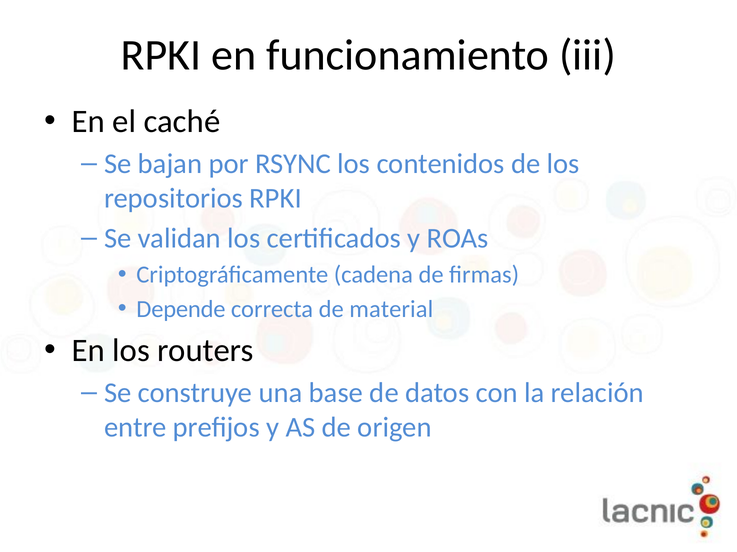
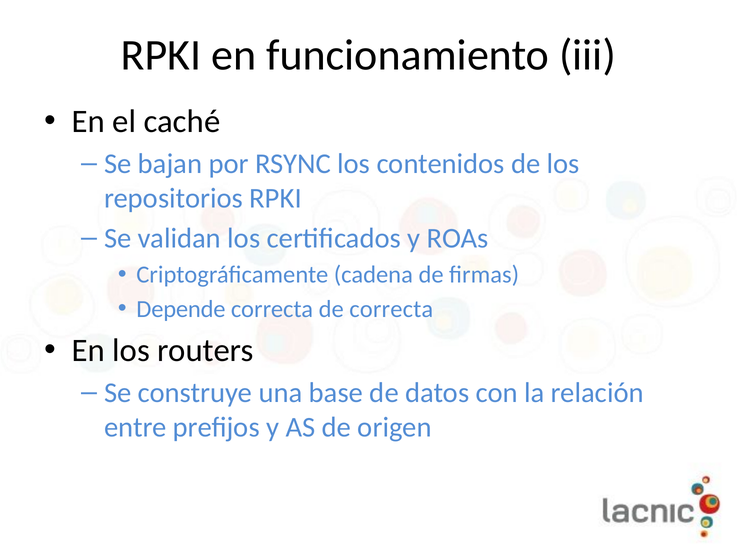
de material: material -> correcta
